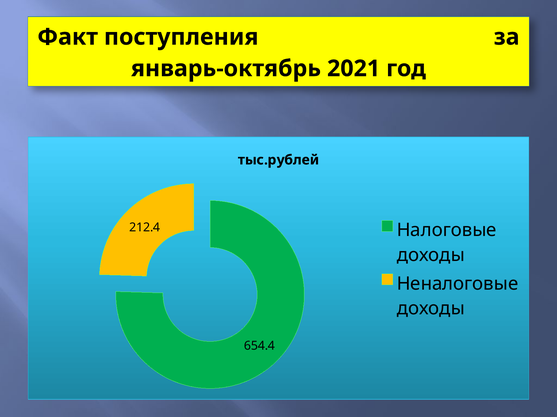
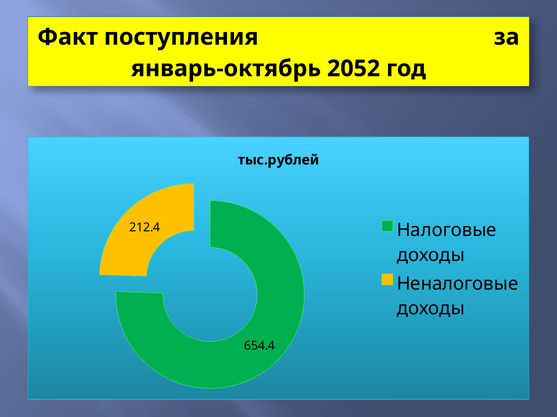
2021: 2021 -> 2052
